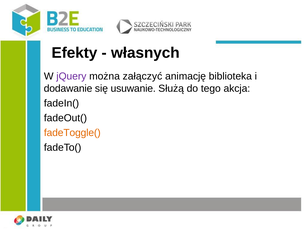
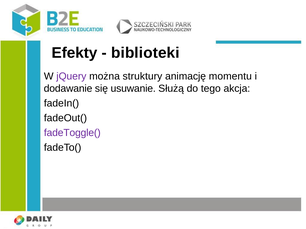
własnych: własnych -> biblioteki
załączyć: załączyć -> struktury
biblioteka: biblioteka -> momentu
fadeToggle( colour: orange -> purple
